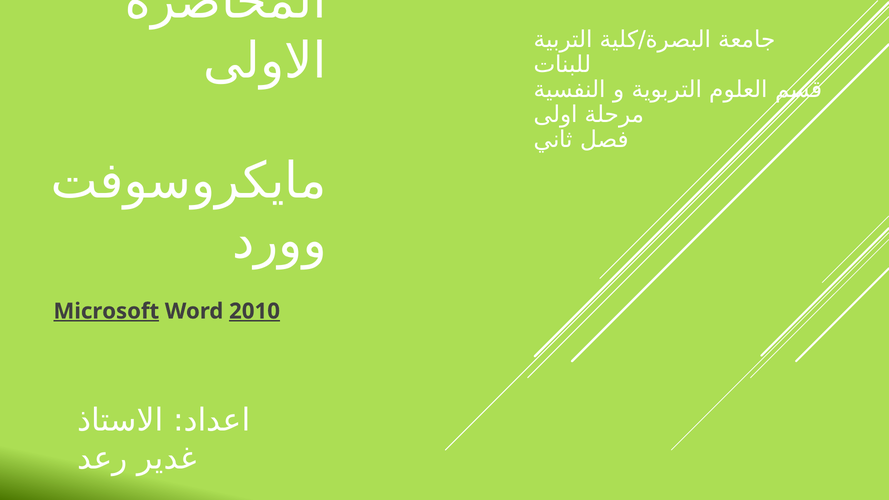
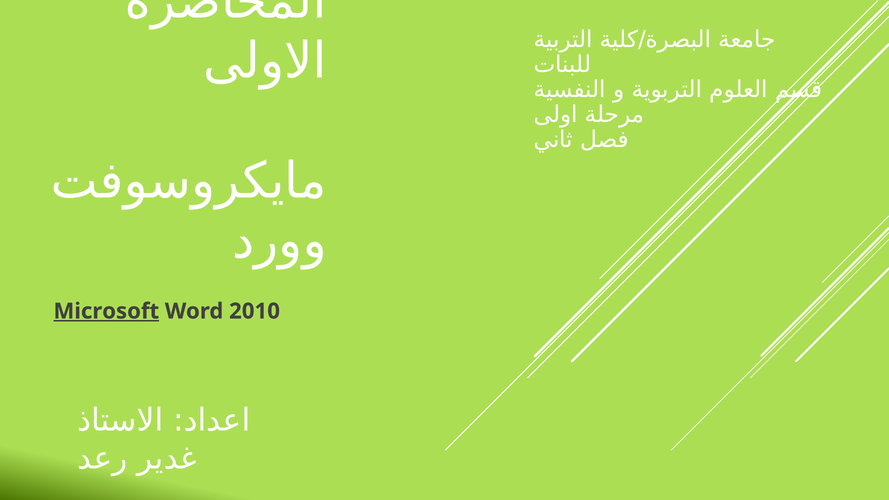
2010 underline: present -> none
